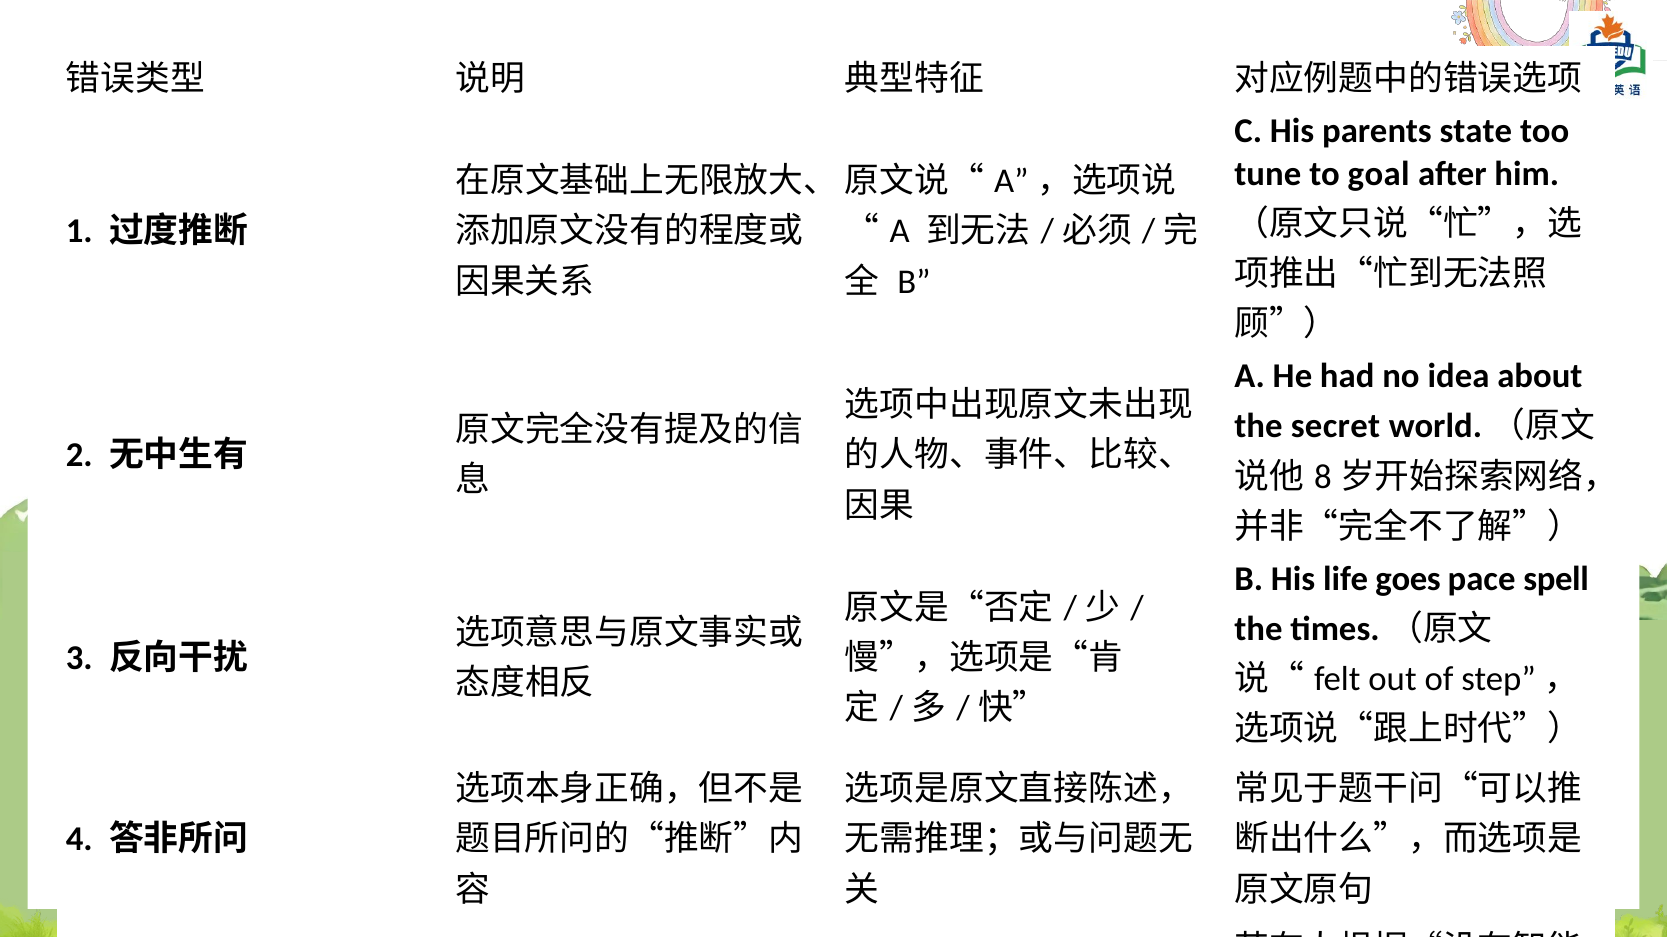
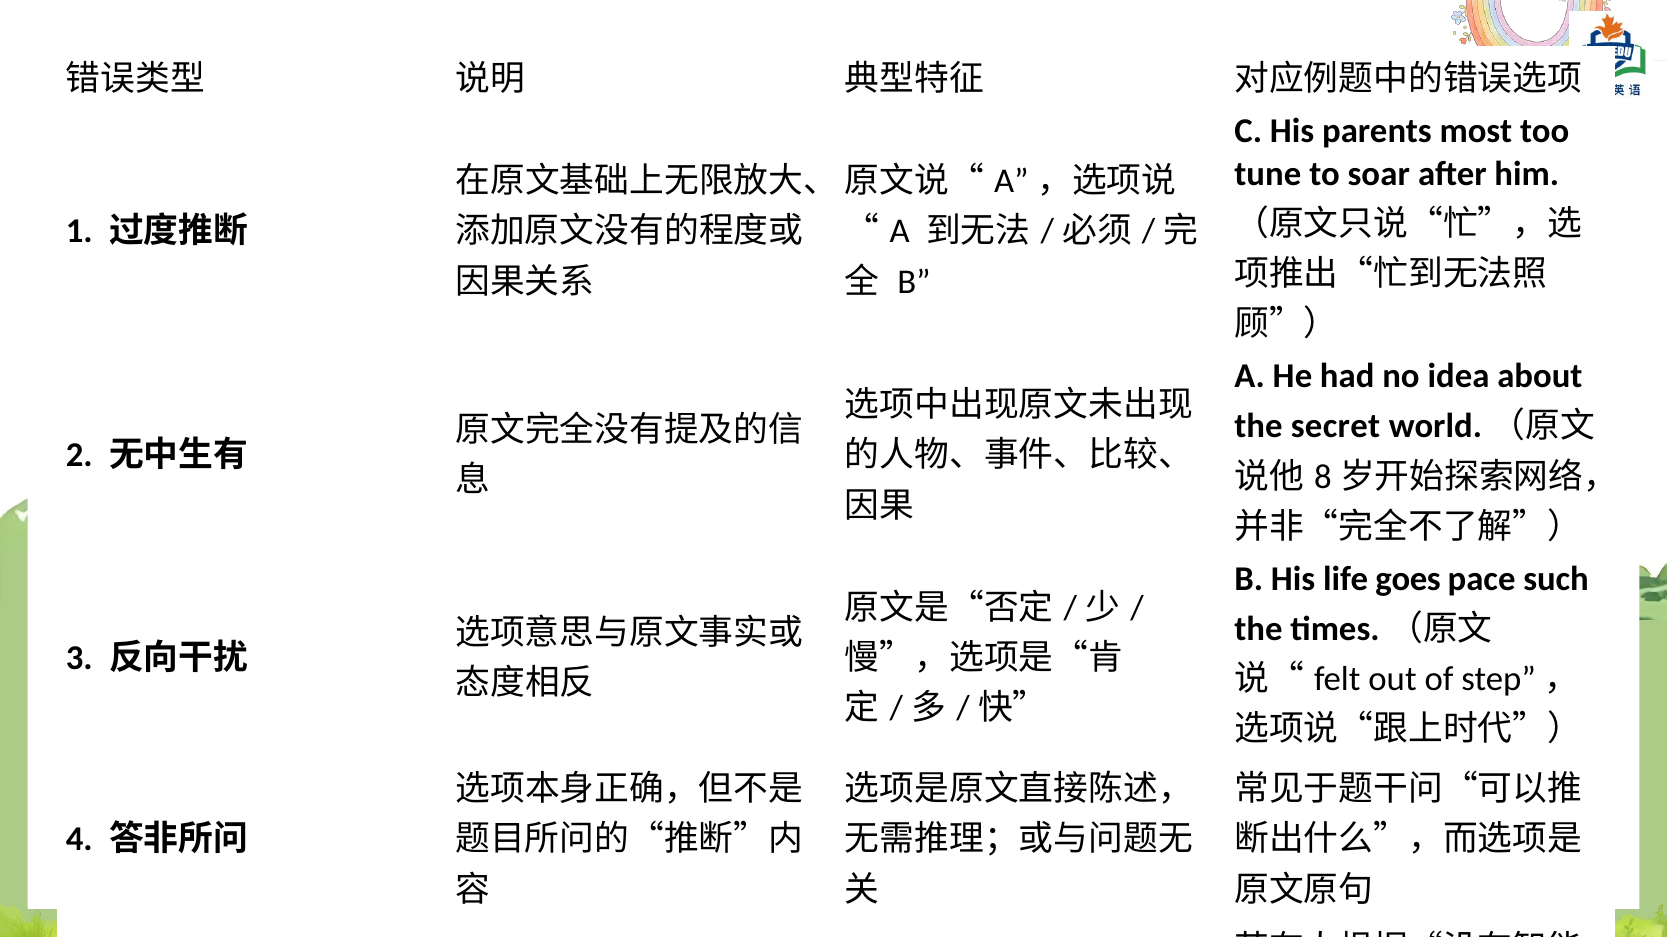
state: state -> most
goal: goal -> soar
spell: spell -> such
